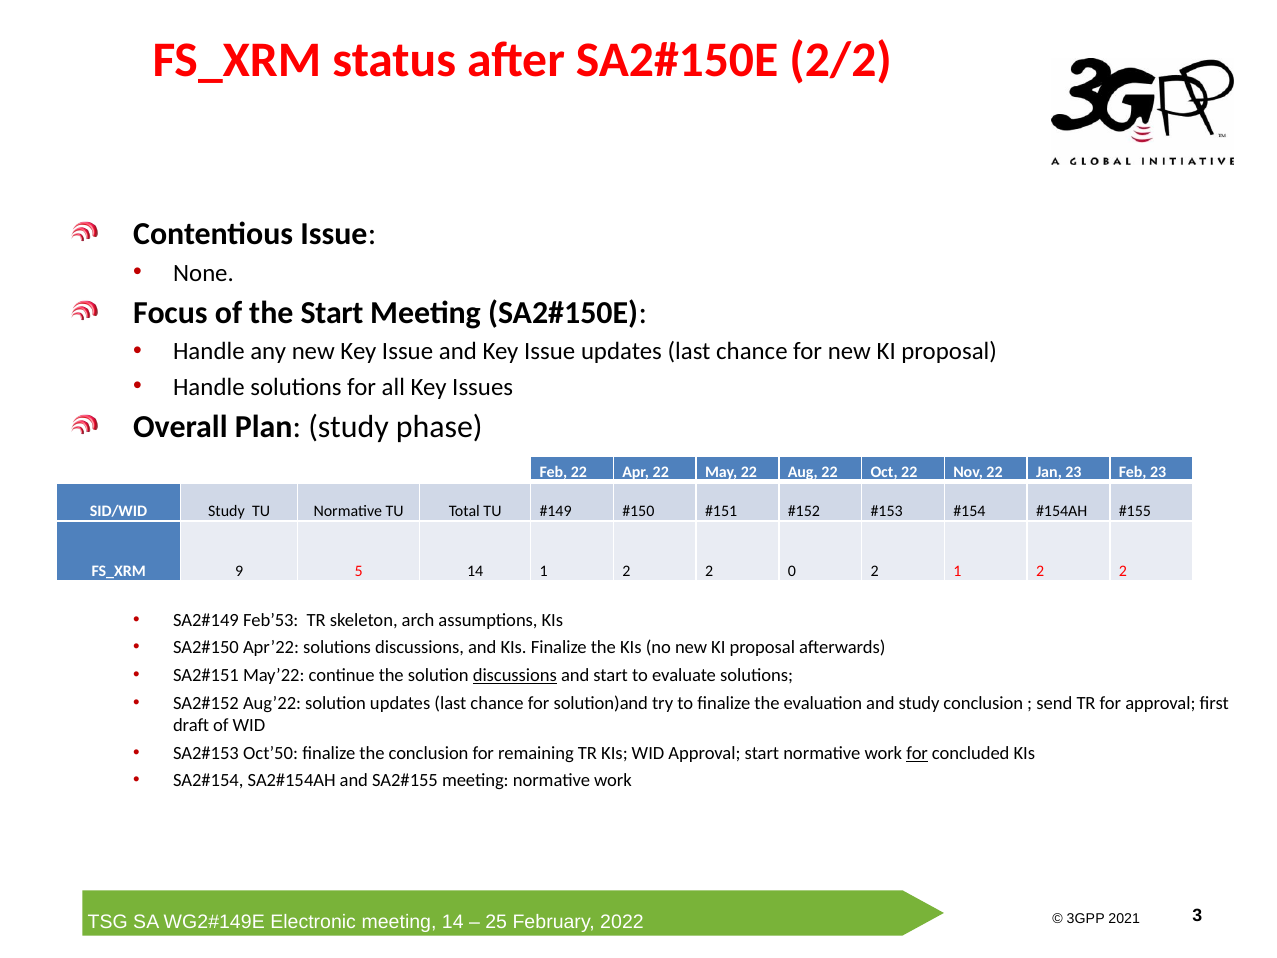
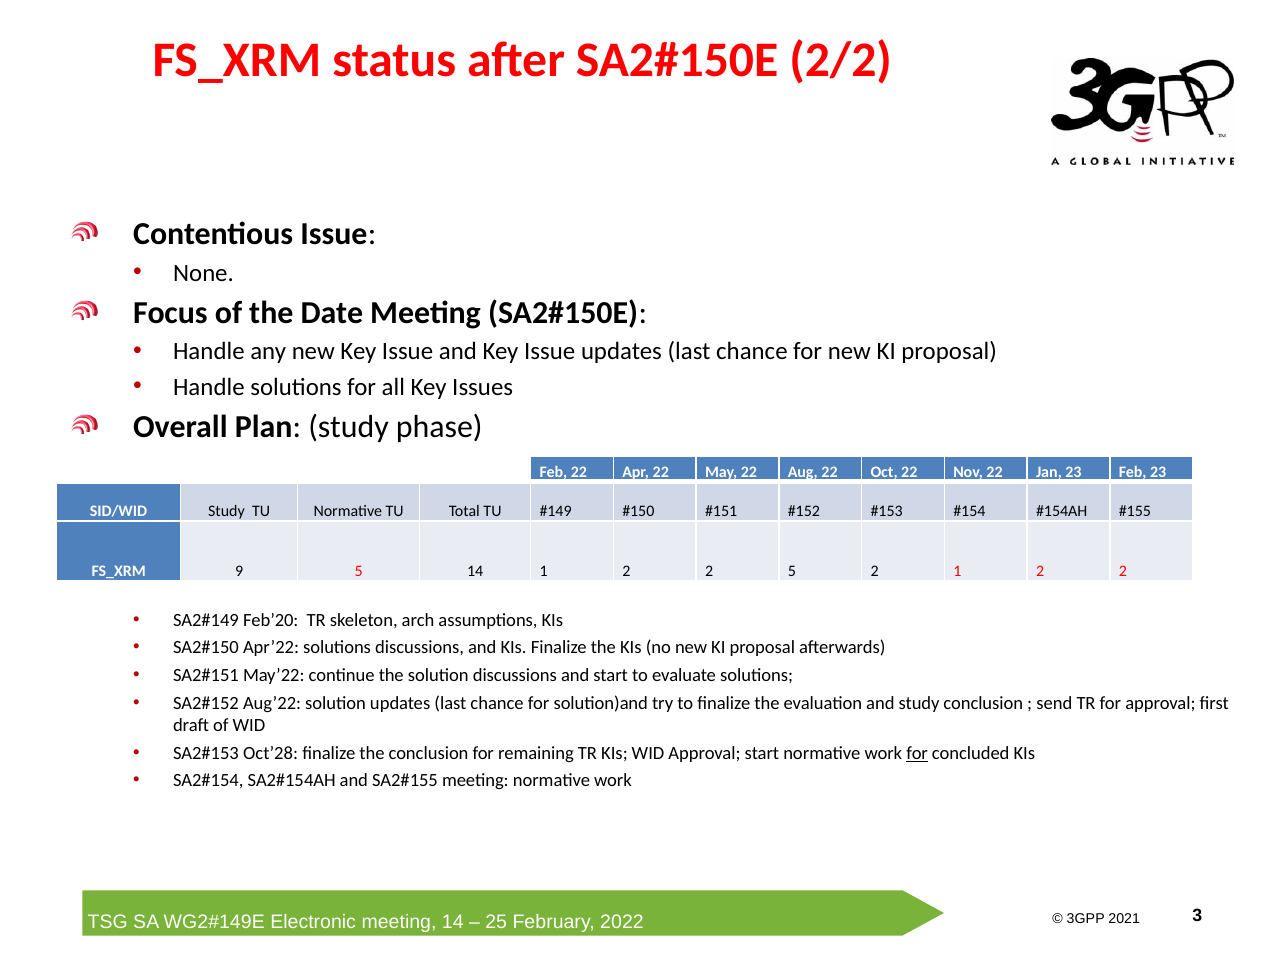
the Start: Start -> Date
2 0: 0 -> 5
Feb’53: Feb’53 -> Feb’20
discussions at (515, 675) underline: present -> none
Oct’50: Oct’50 -> Oct’28
